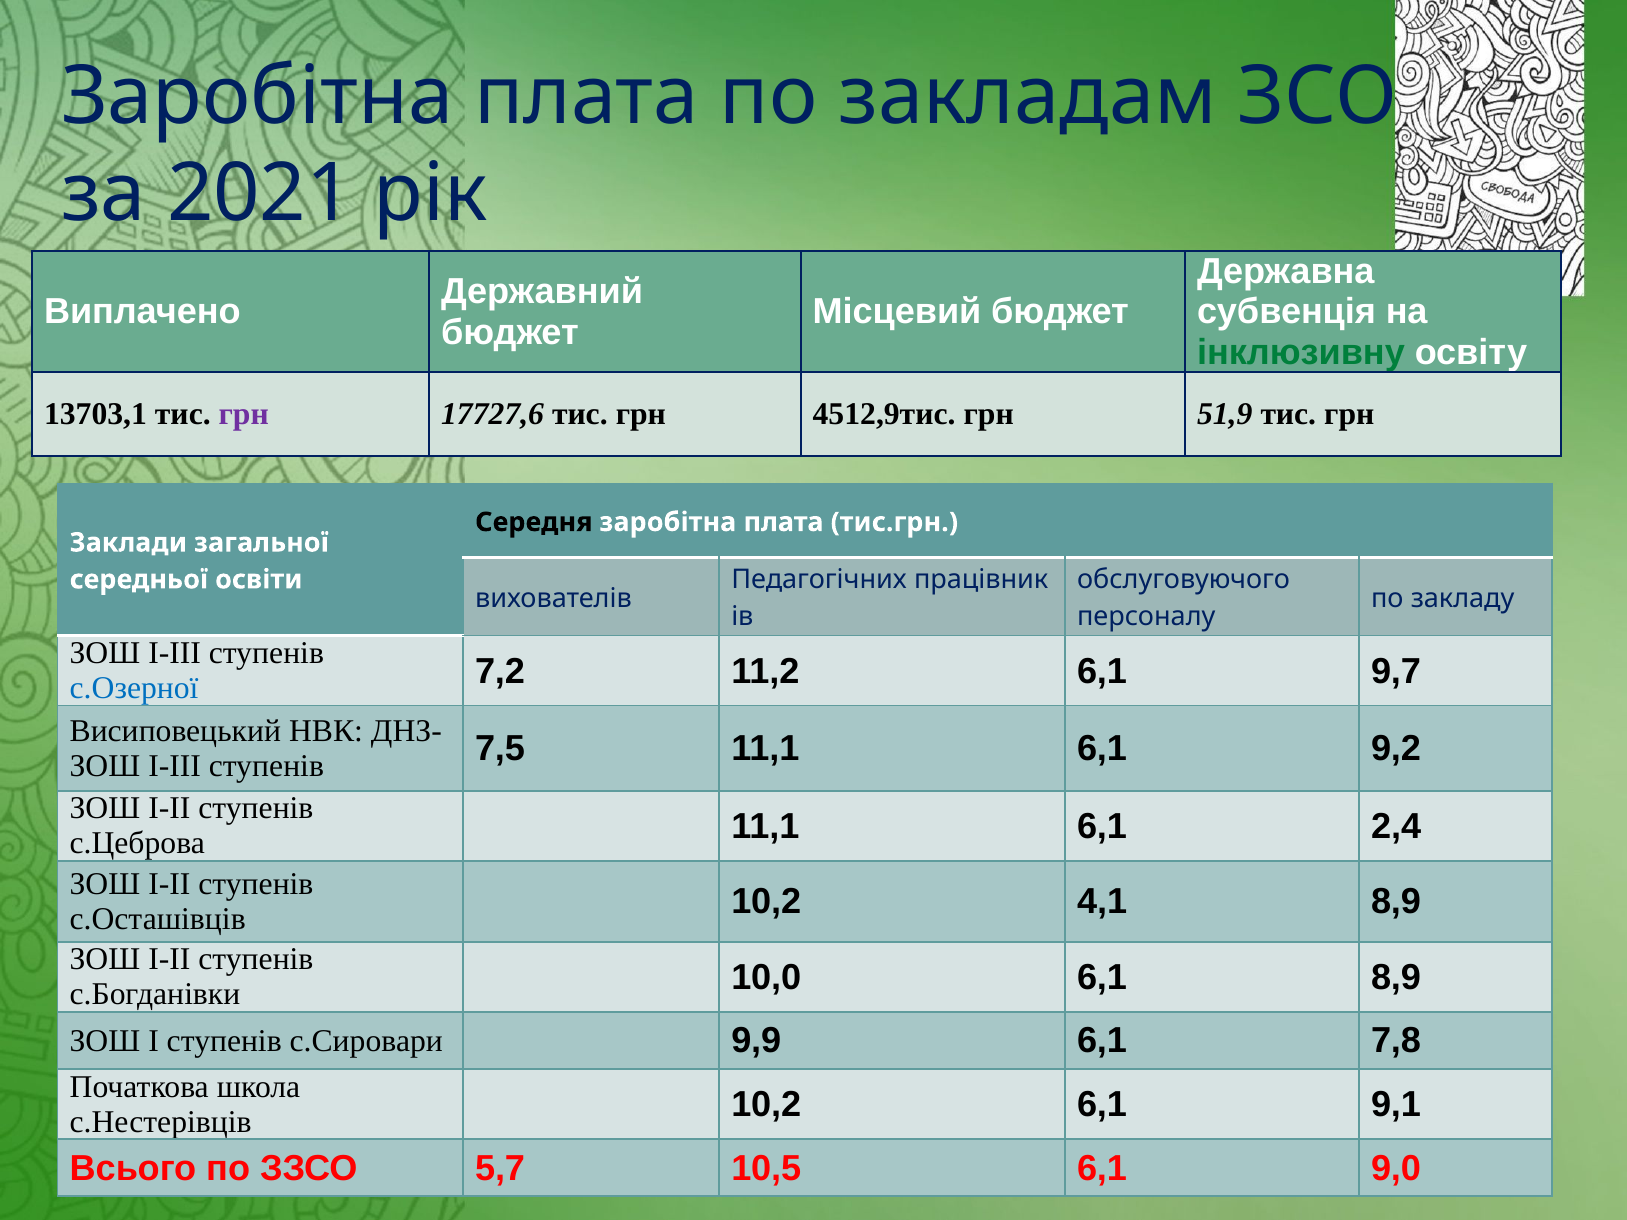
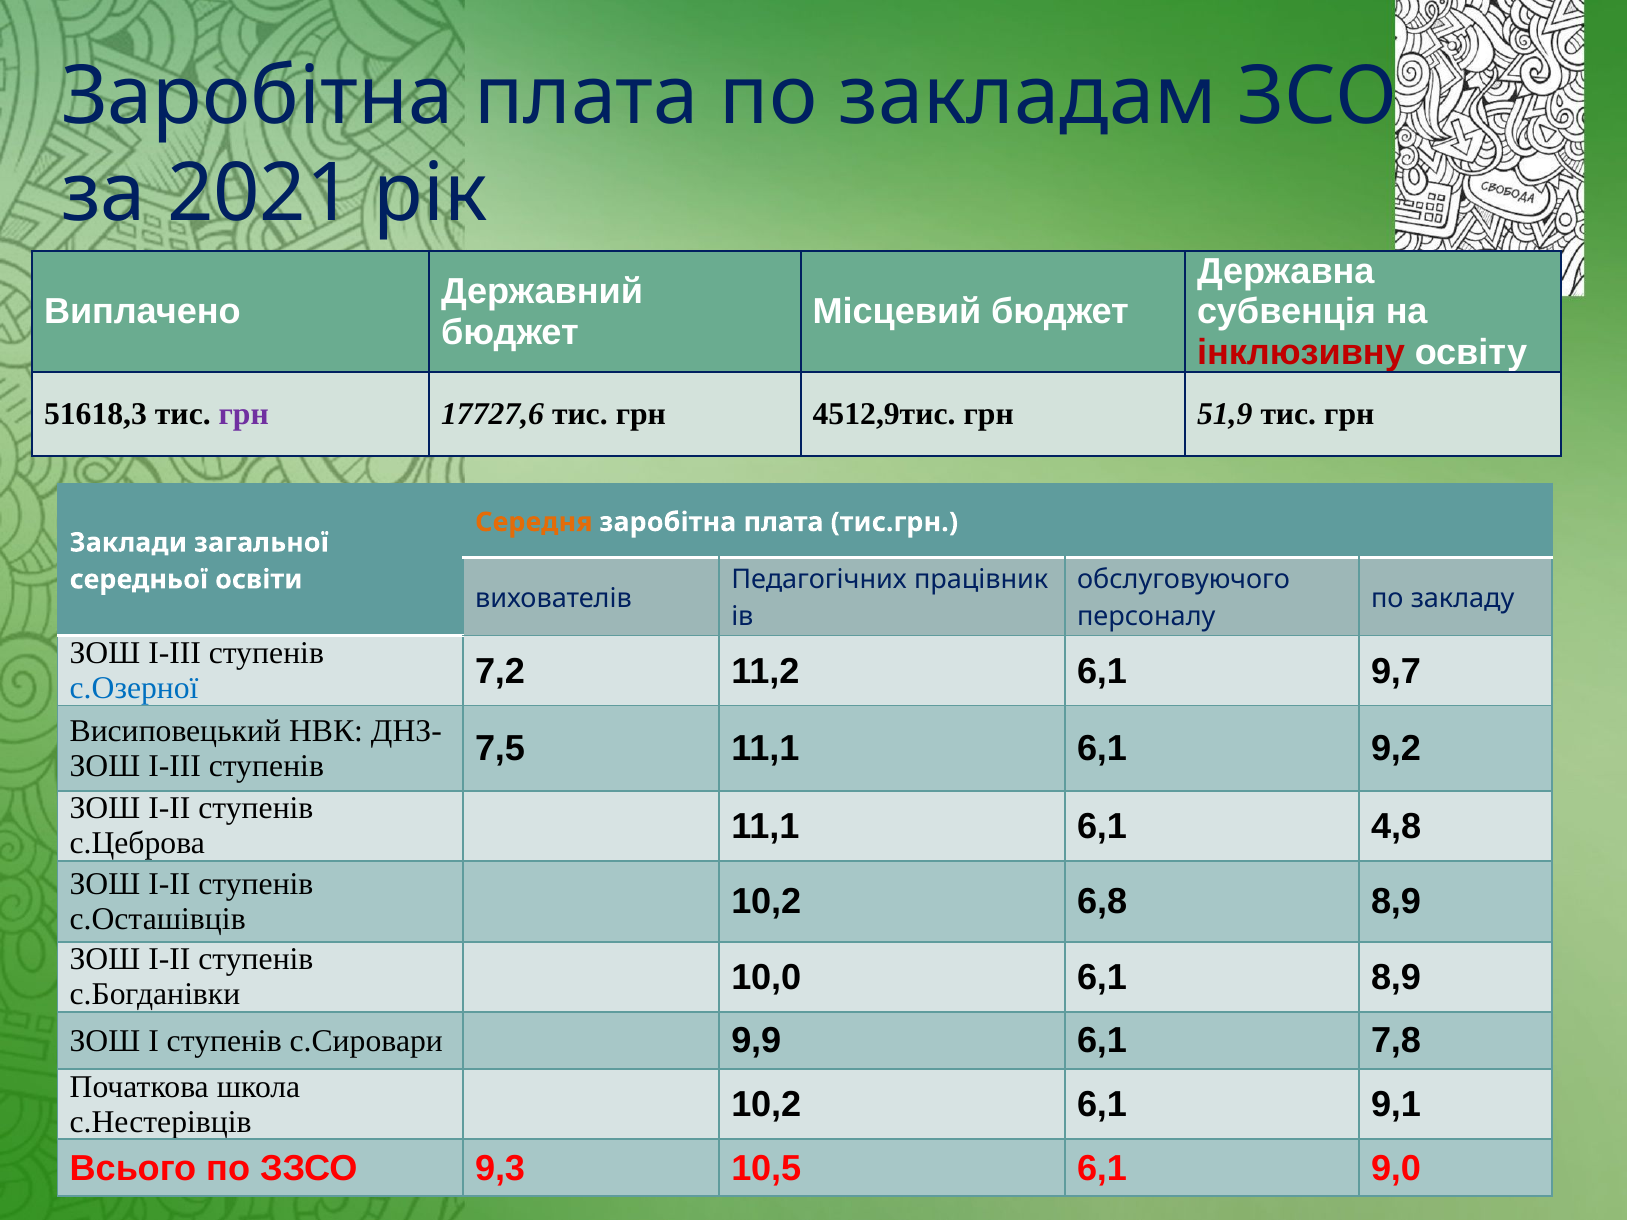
інклюзивну colour: green -> red
13703,1: 13703,1 -> 51618,3
Середня colour: black -> orange
2,4: 2,4 -> 4,8
4,1: 4,1 -> 6,8
5,7: 5,7 -> 9,3
